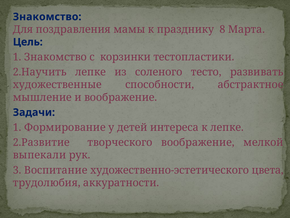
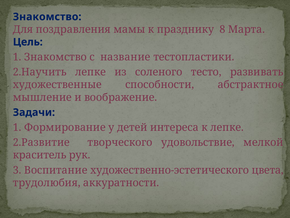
корзинки: корзинки -> название
творческого воображение: воображение -> удовольствие
выпекали: выпекали -> краситель
